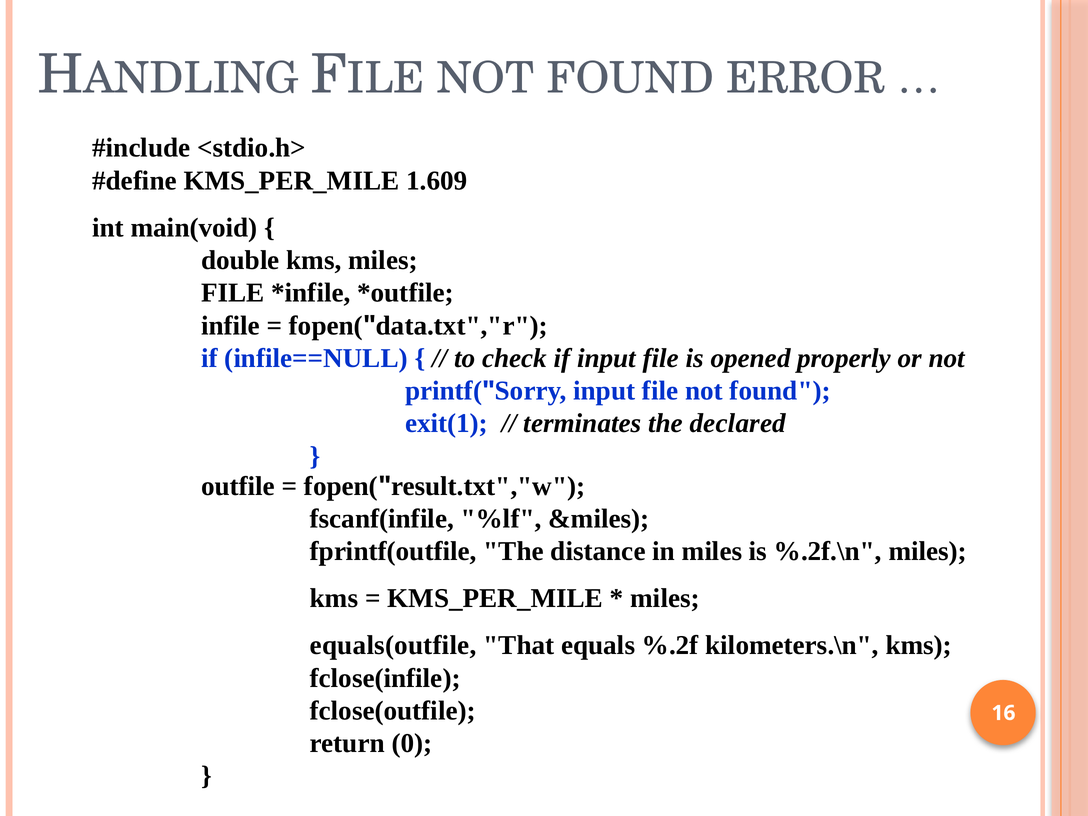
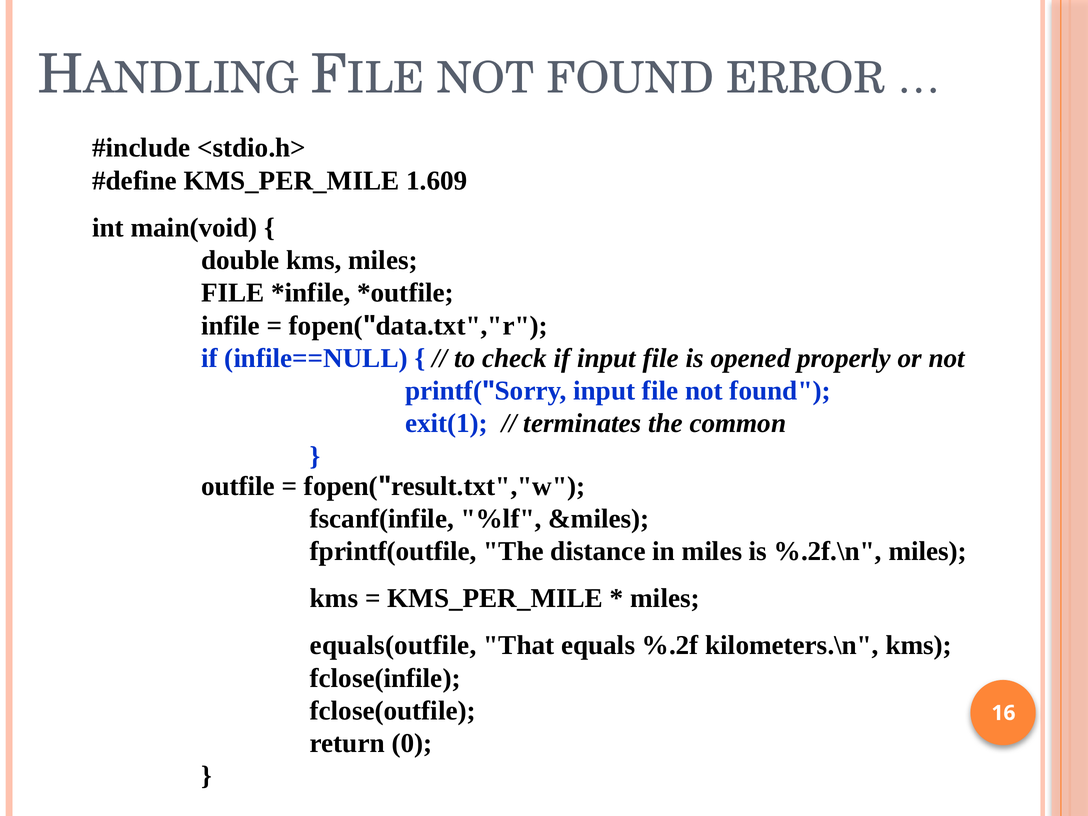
declared: declared -> common
